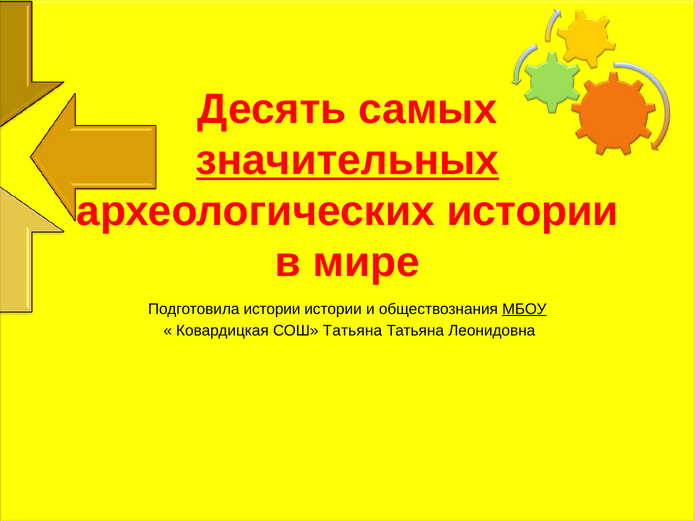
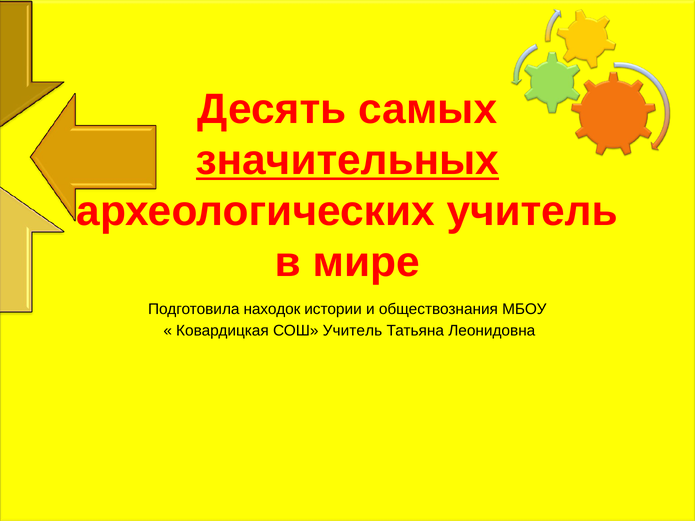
археологических истории: истории -> учитель
Подготовила истории: истории -> находок
МБОУ underline: present -> none
СОШ Татьяна: Татьяна -> Учитель
